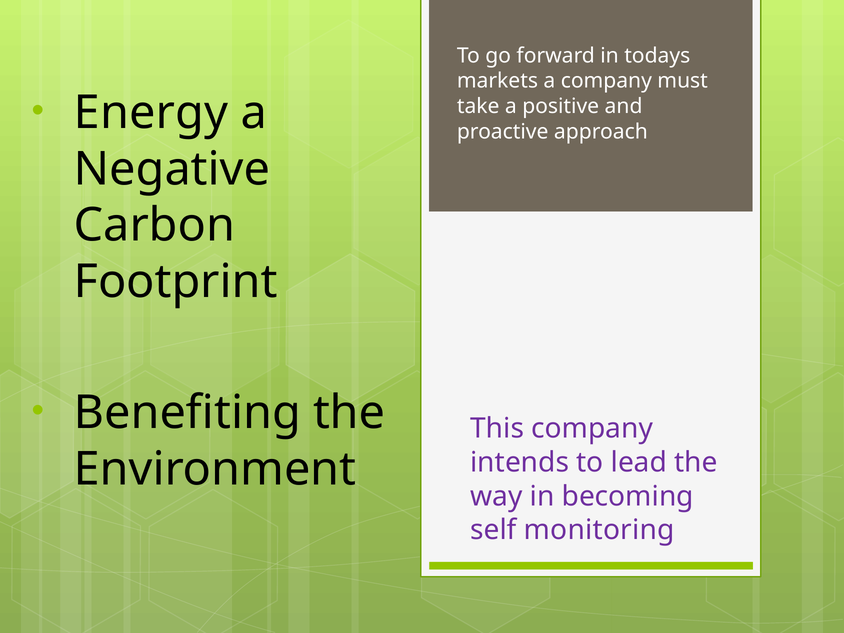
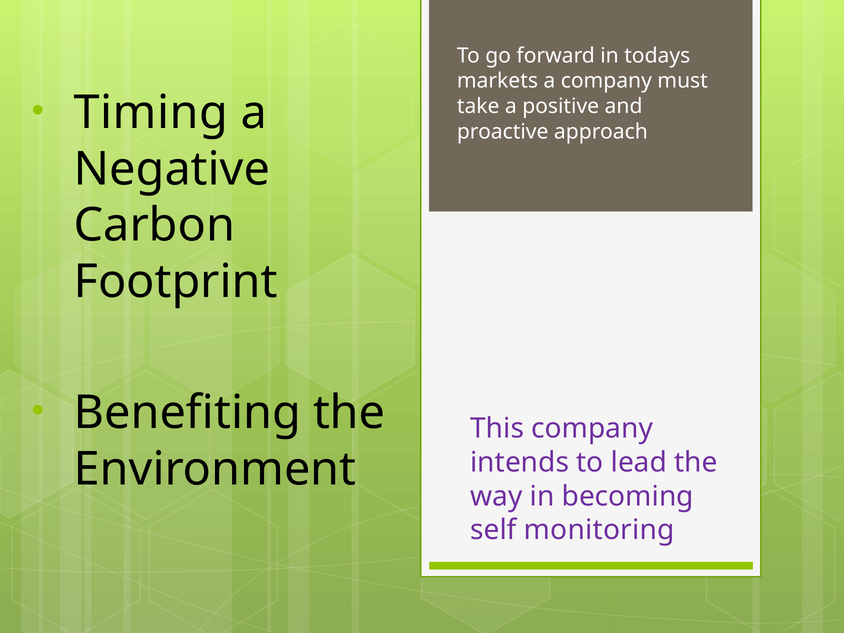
Energy: Energy -> Timing
